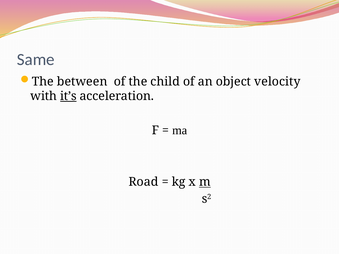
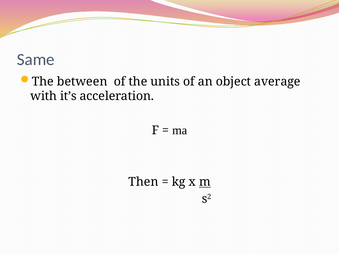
child: child -> units
velocity: velocity -> average
it’s underline: present -> none
Road: Road -> Then
